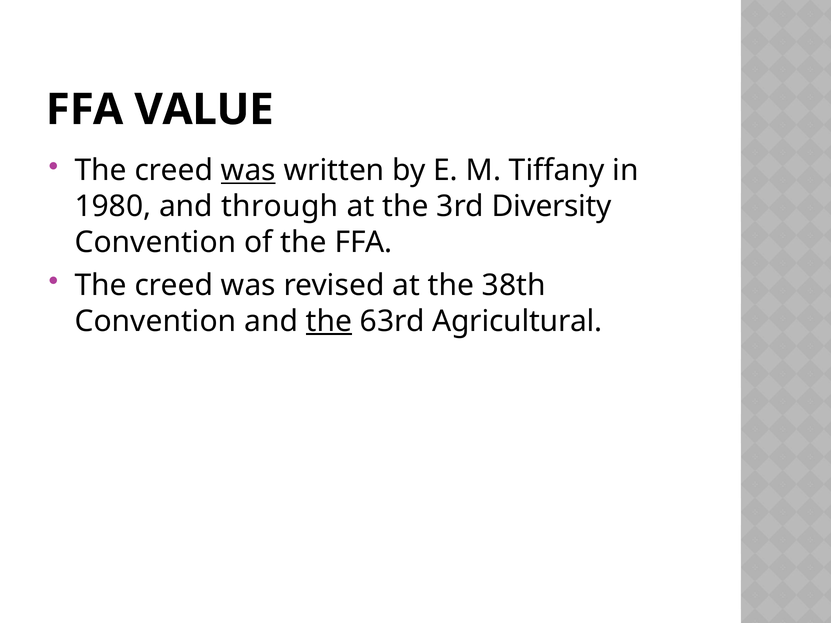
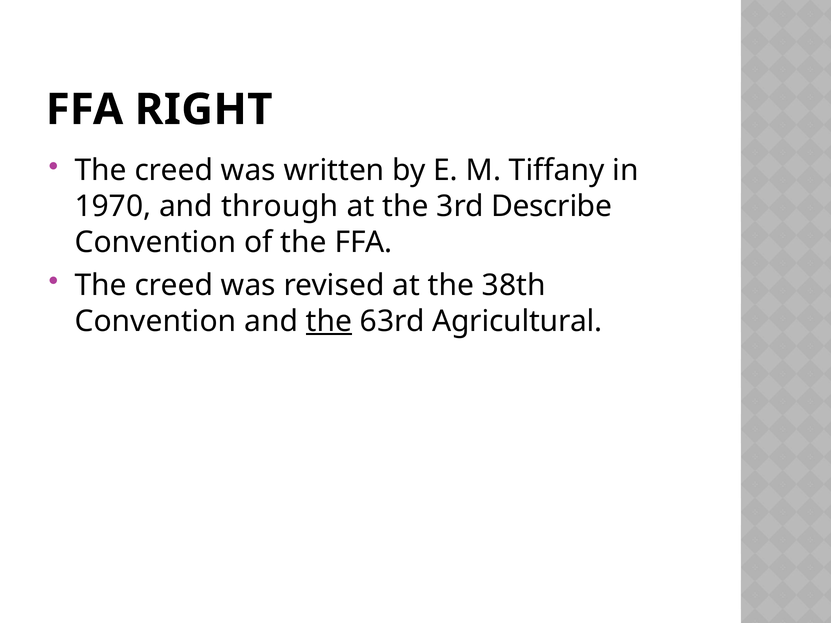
VALUE: VALUE -> RIGHT
was at (248, 170) underline: present -> none
1980: 1980 -> 1970
Diversity: Diversity -> Describe
